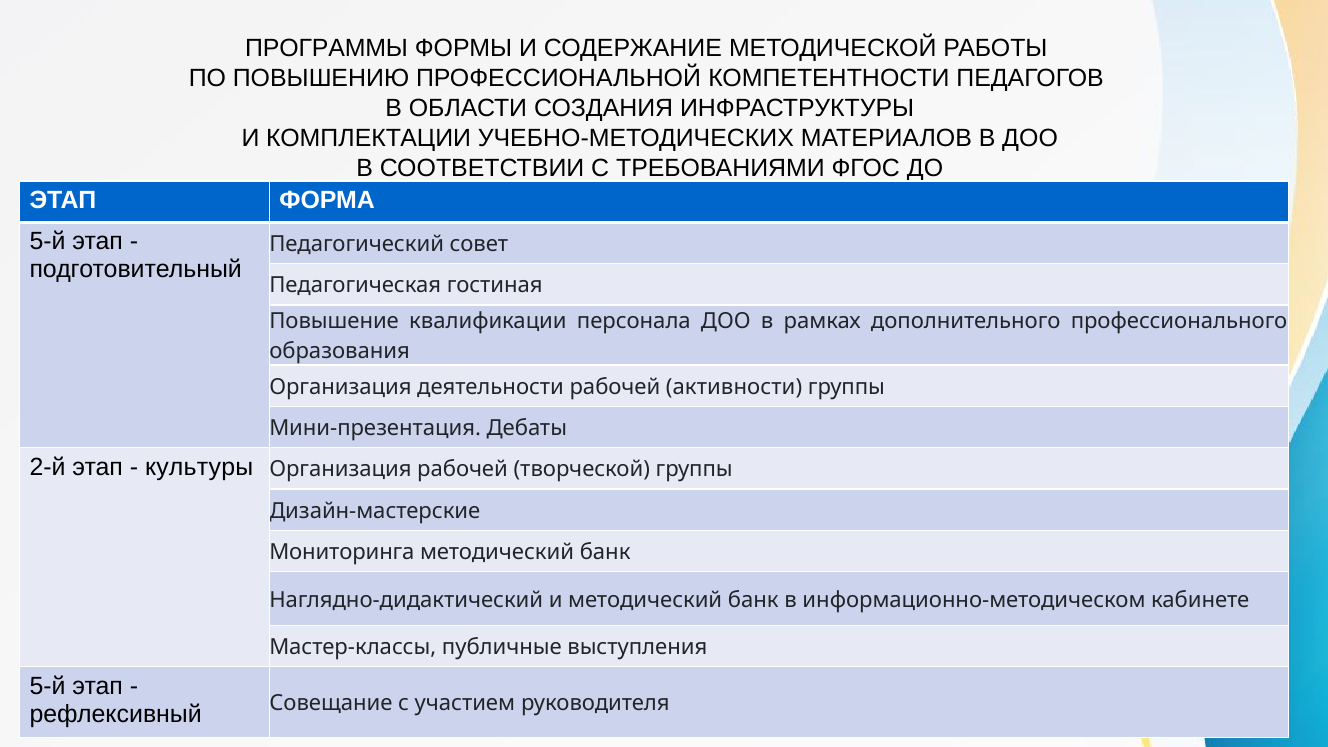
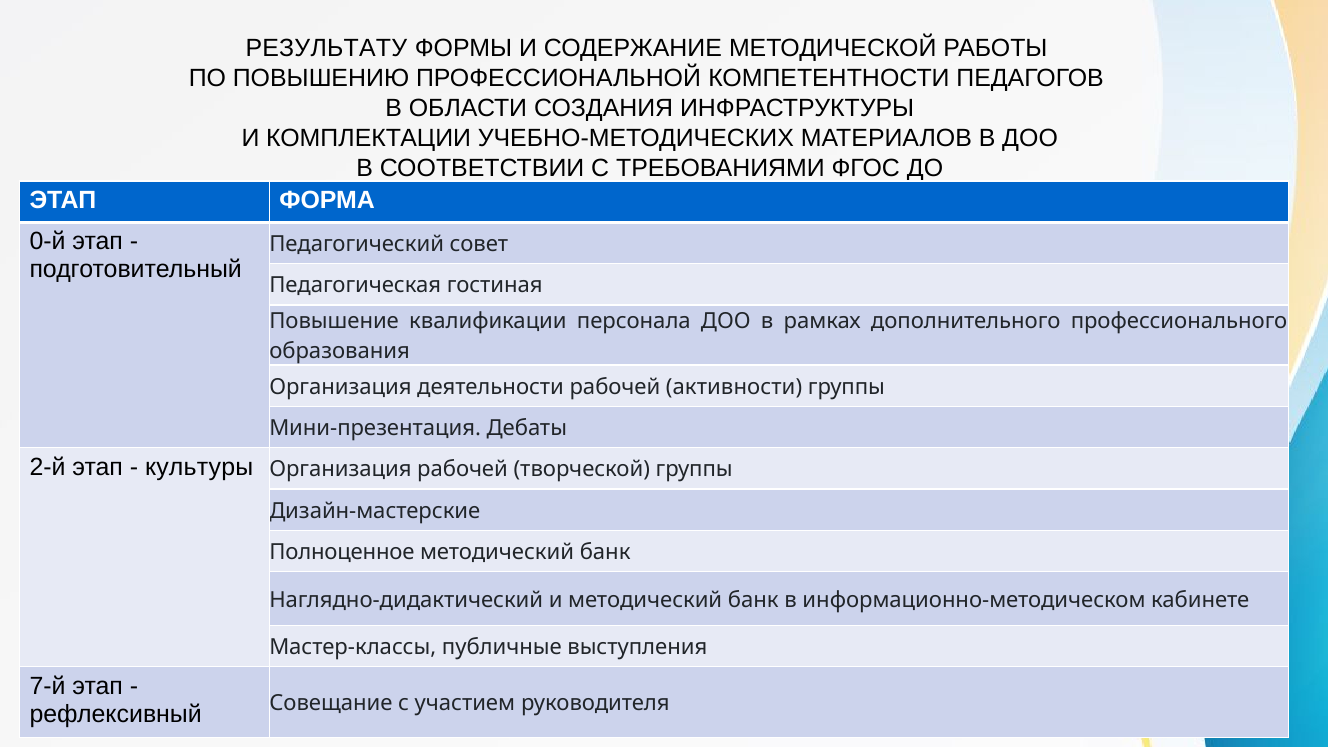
ПРОГРАММЫ: ПРОГРАММЫ -> РЕЗУЛЬТАТУ
5-й at (48, 242): 5-й -> 0-й
Мониторинга: Мониторинга -> Полноценное
5-й at (48, 686): 5-й -> 7-й
